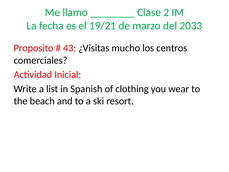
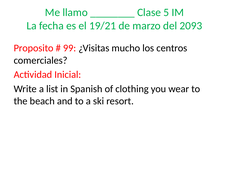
2: 2 -> 5
2033: 2033 -> 2093
43: 43 -> 99
